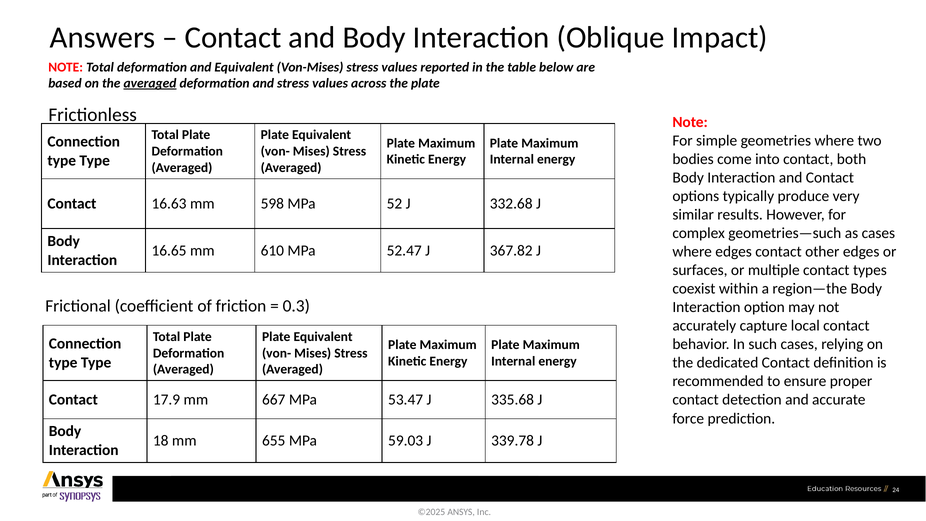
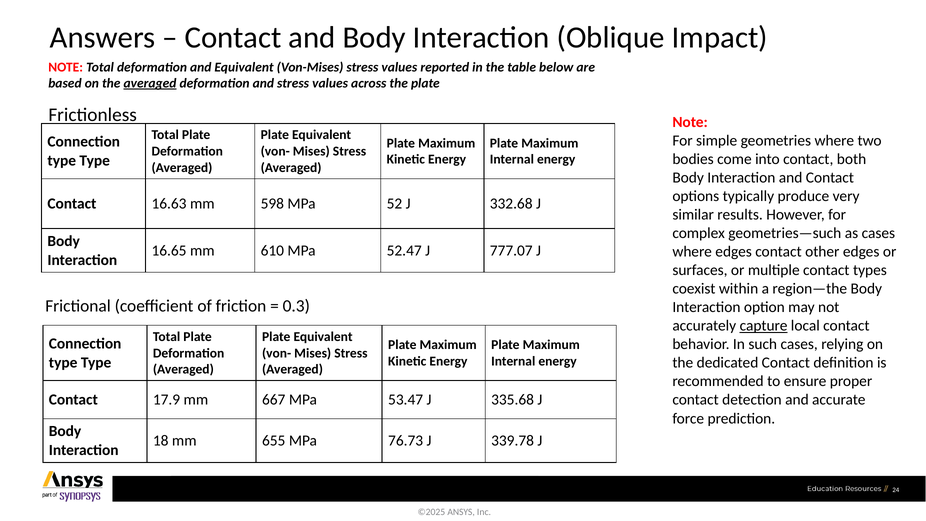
367.82: 367.82 -> 777.07
capture underline: none -> present
59.03: 59.03 -> 76.73
